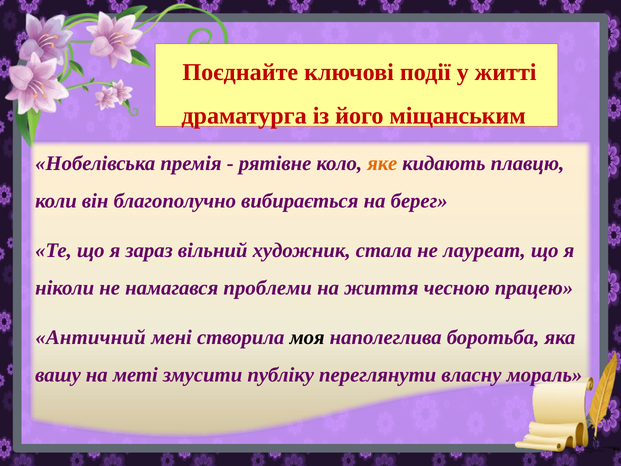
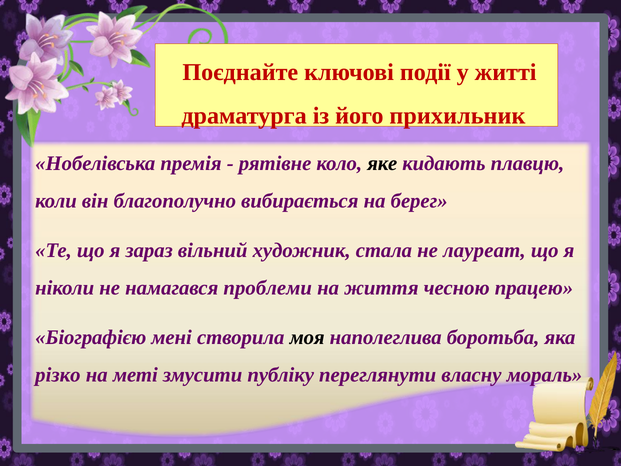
міщанським: міщанським -> прихильник
яке colour: orange -> black
Античний: Античний -> Біографією
вашу: вашу -> різко
